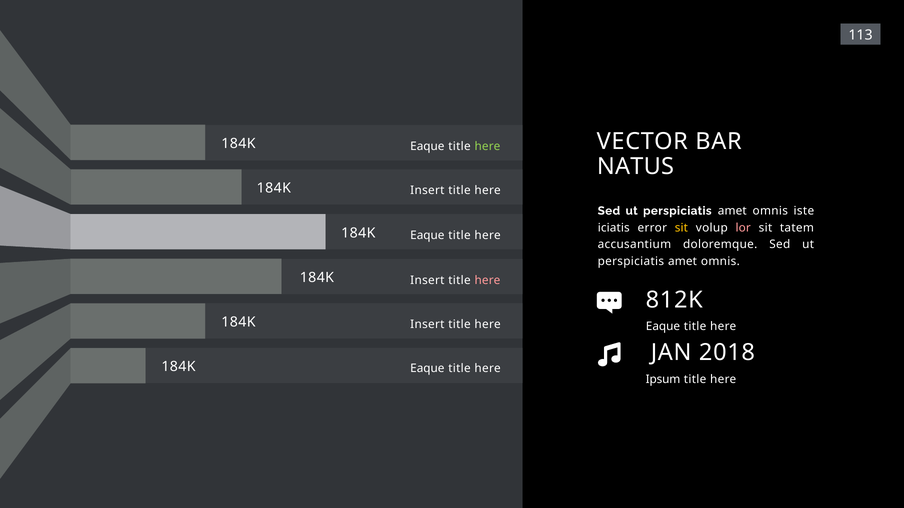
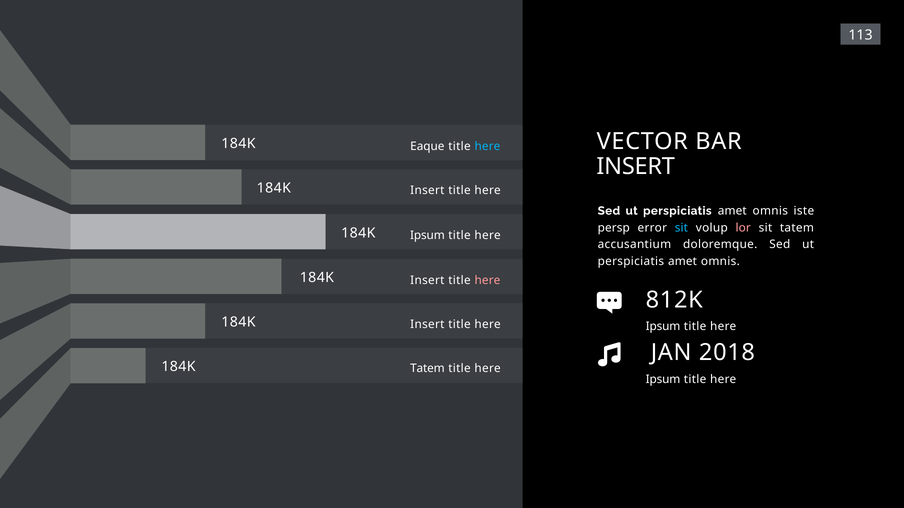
here at (487, 147) colour: light green -> light blue
NATUS at (635, 167): NATUS -> INSERT
iciatis: iciatis -> persp
sit at (681, 228) colour: yellow -> light blue
Eaque at (427, 236): Eaque -> Ipsum
Eaque at (663, 327): Eaque -> Ipsum
Eaque at (427, 369): Eaque -> Tatem
